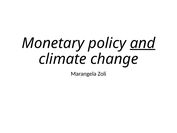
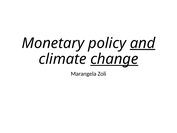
change underline: none -> present
